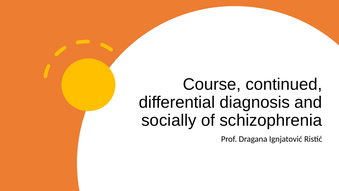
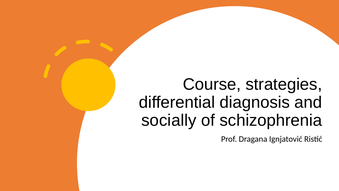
continued: continued -> strategies
